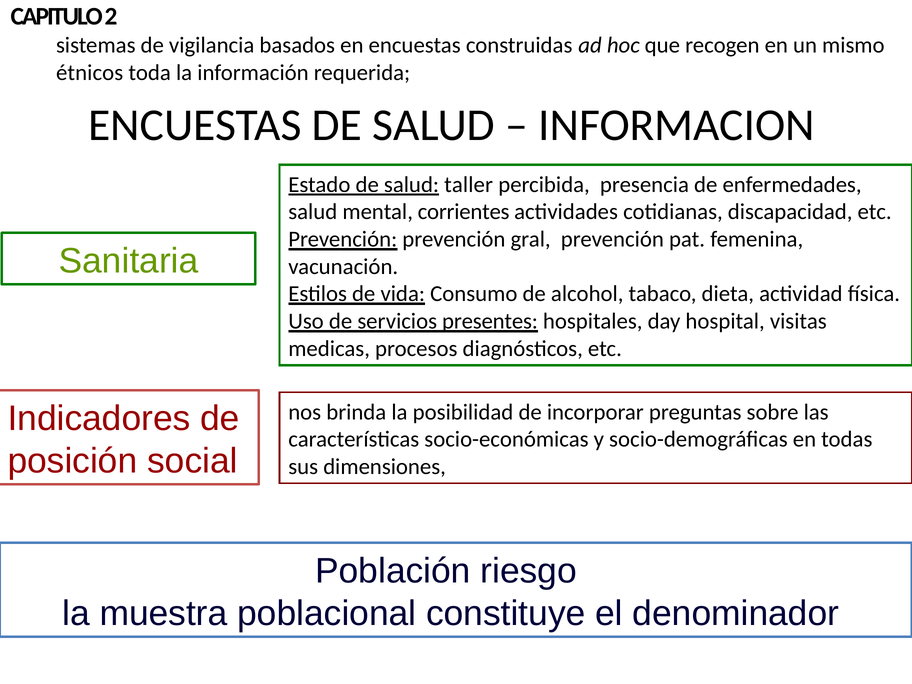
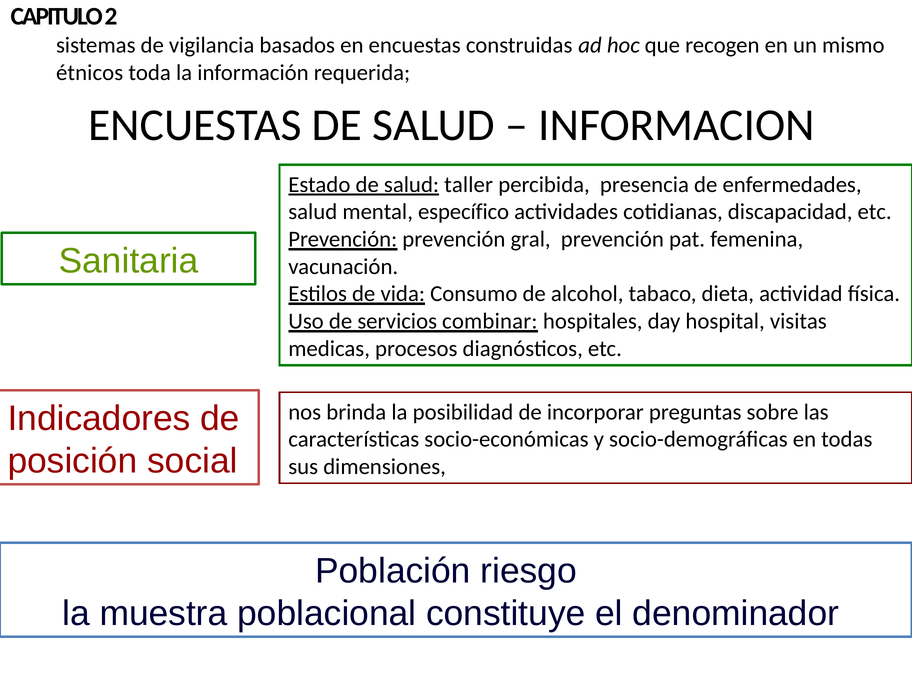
corrientes: corrientes -> específico
presentes: presentes -> combinar
